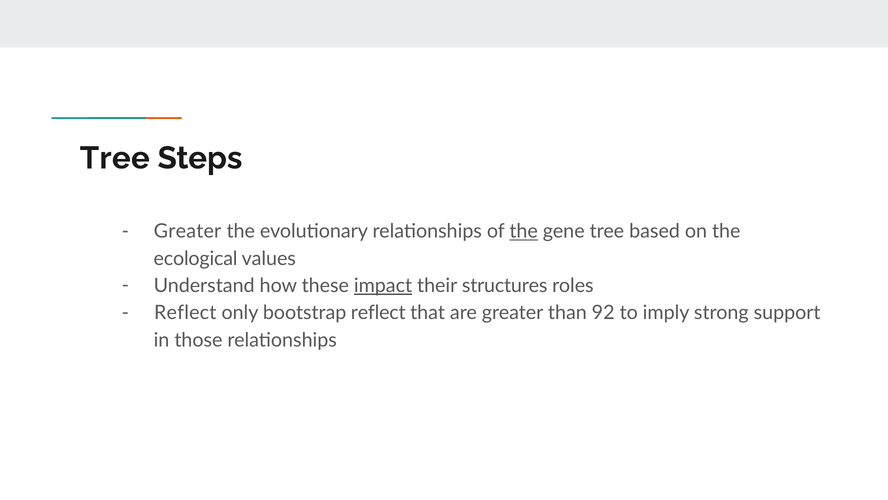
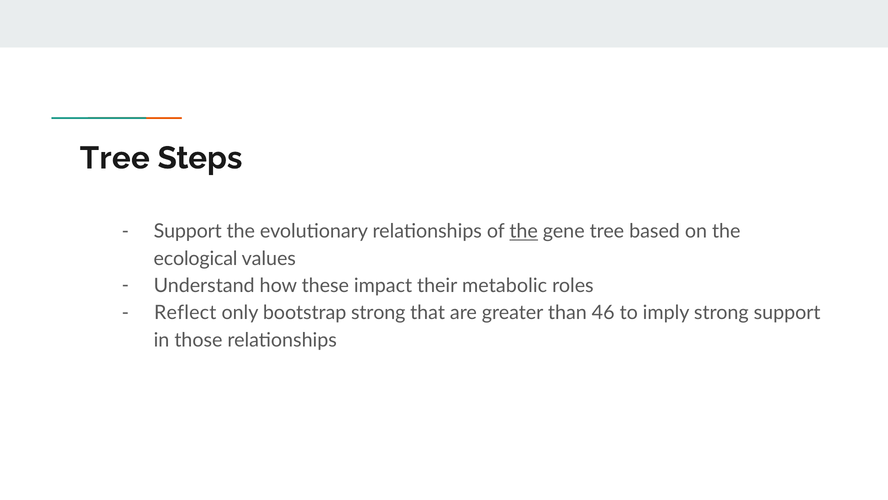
Greater at (188, 231): Greater -> Support
impact underline: present -> none
structures: structures -> metabolic
bootstrap reflect: reflect -> strong
92: 92 -> 46
